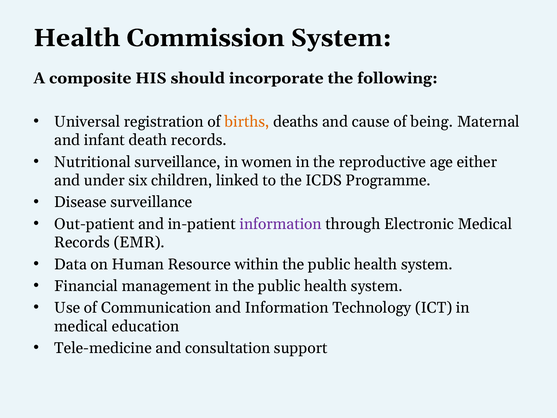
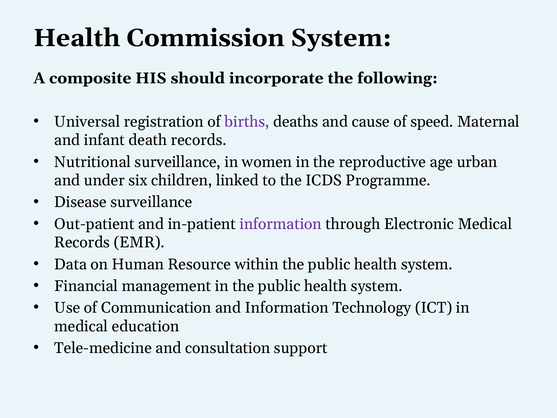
births colour: orange -> purple
being: being -> speed
either: either -> urban
